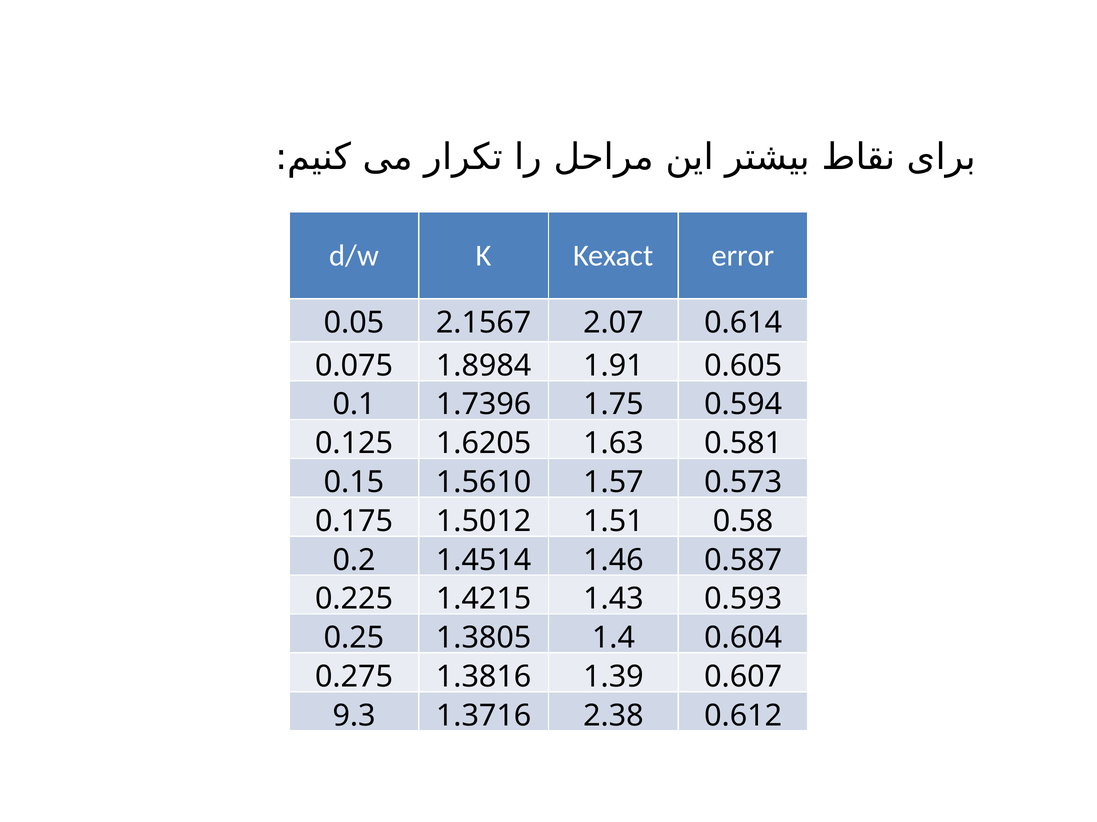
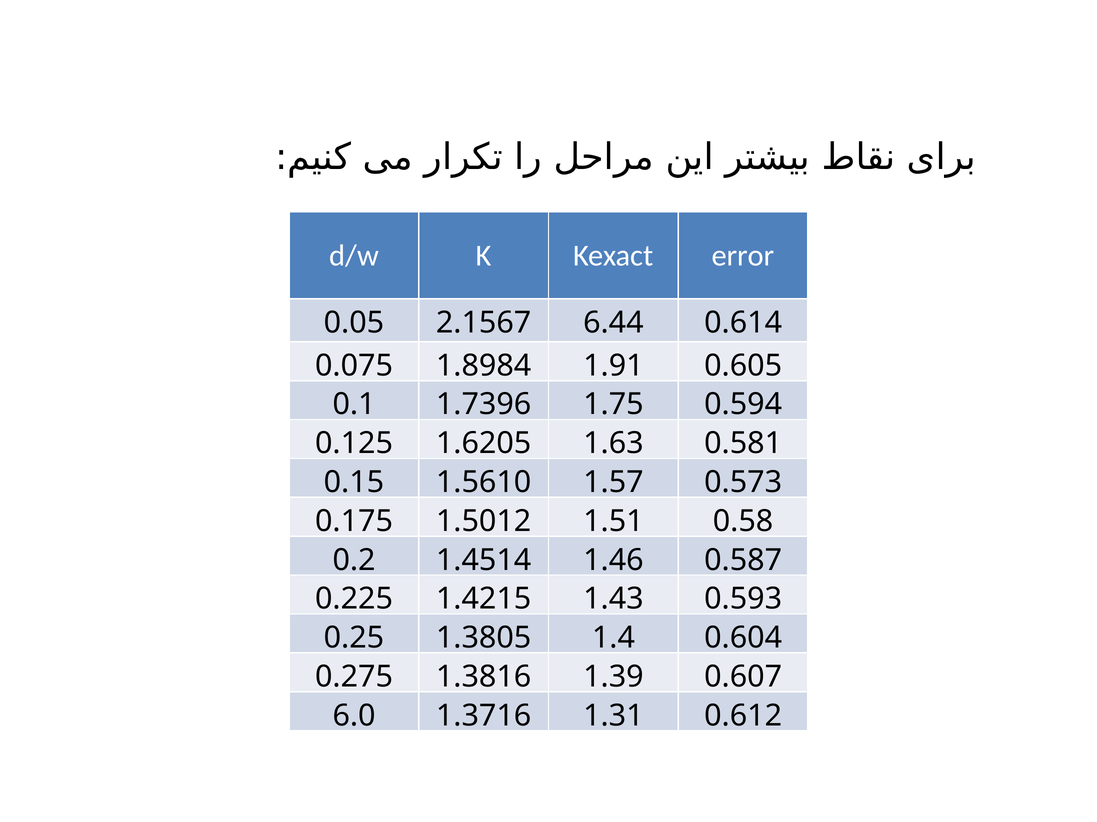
2.07: 2.07 -> 6.44
9.3: 9.3 -> 6.0
2.38: 2.38 -> 1.31
